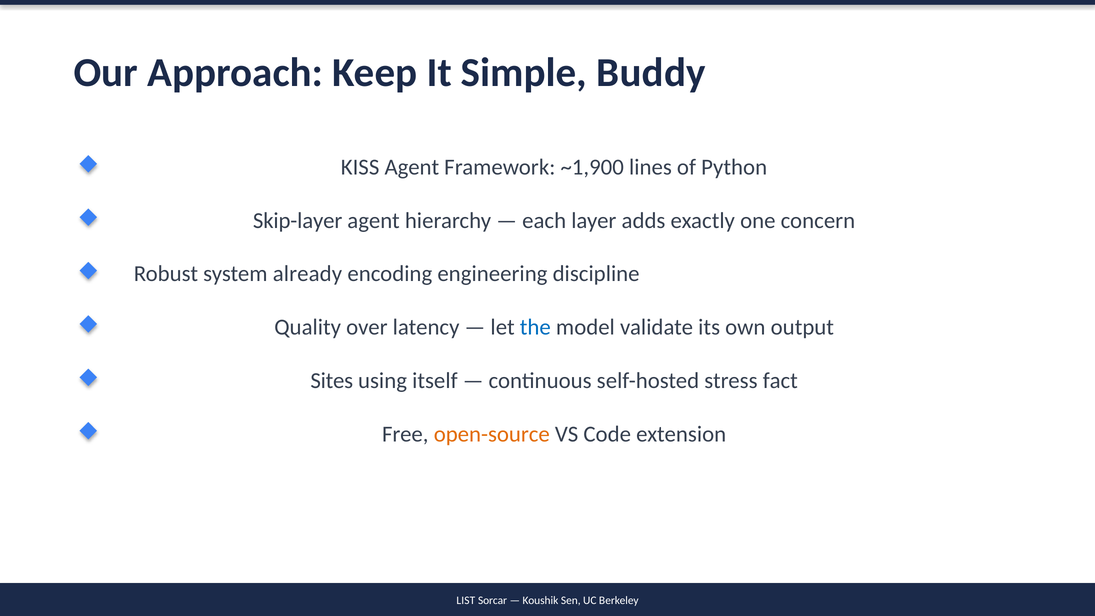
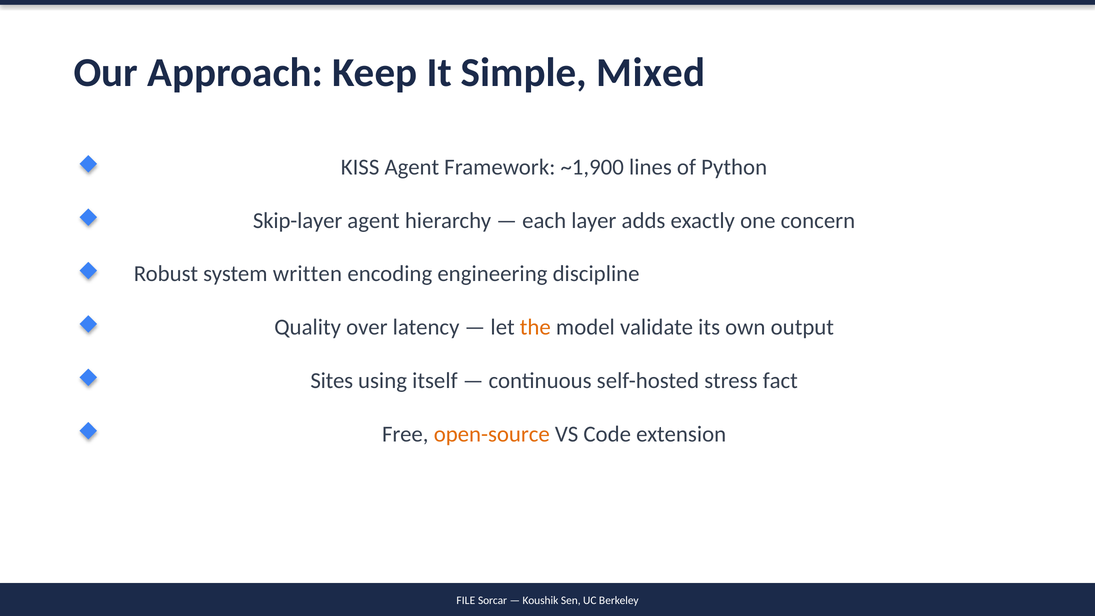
Buddy: Buddy -> Mixed
already: already -> written
the colour: blue -> orange
LIST: LIST -> FILE
